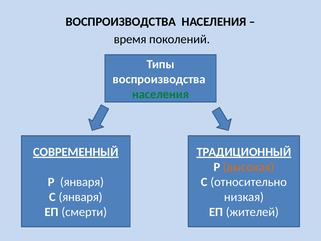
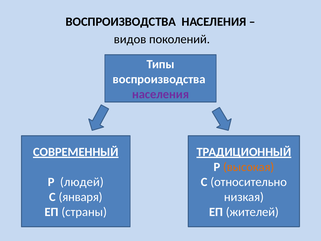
время: время -> видов
населения at (161, 94) colour: green -> purple
Р января: января -> людей
смерти: смерти -> страны
